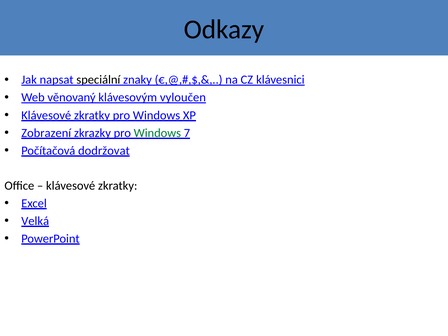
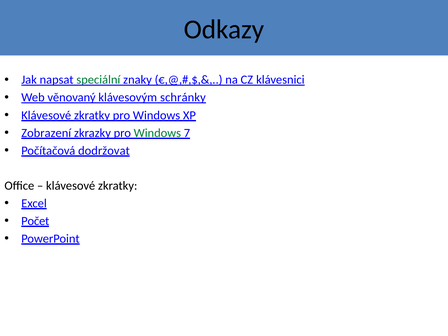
speciální colour: black -> green
vyloučen: vyloučen -> schránky
Velká: Velká -> Počet
